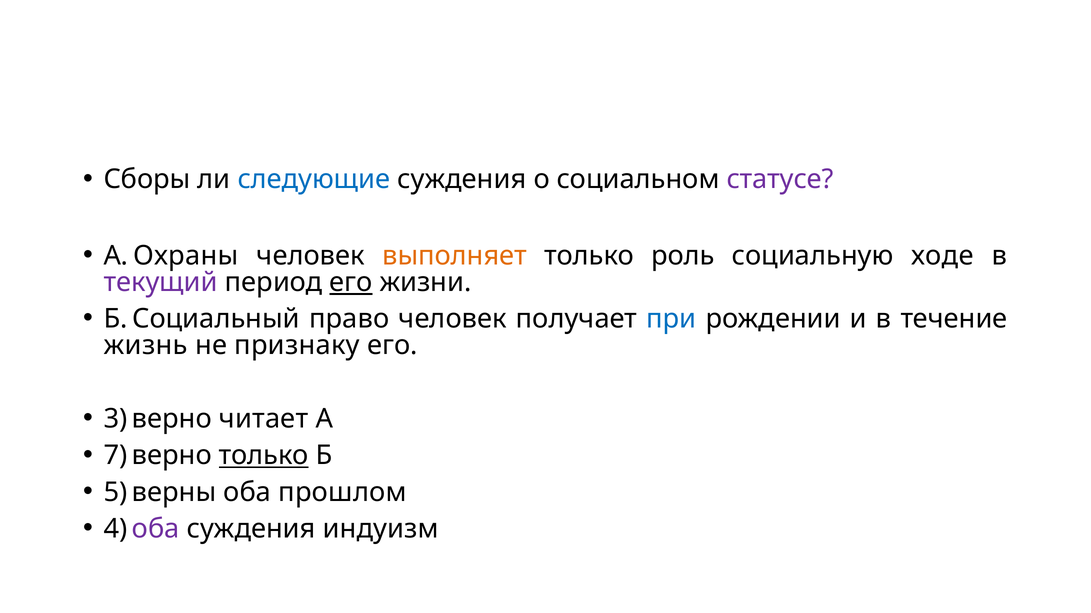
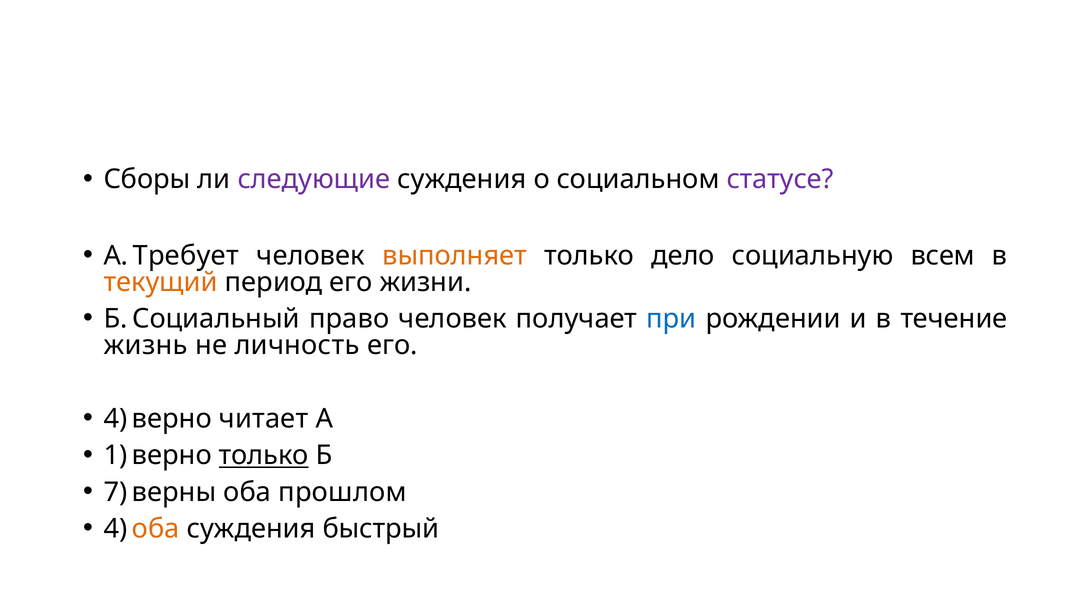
следующие colour: blue -> purple
Охраны: Охраны -> Требует
роль: роль -> дело
ходе: ходе -> всем
текущий colour: purple -> orange
его at (351, 283) underline: present -> none
признаку: признаку -> личность
3 at (116, 419): 3 -> 4
7: 7 -> 1
5: 5 -> 7
оба at (156, 529) colour: purple -> orange
индуизм: индуизм -> быстрый
